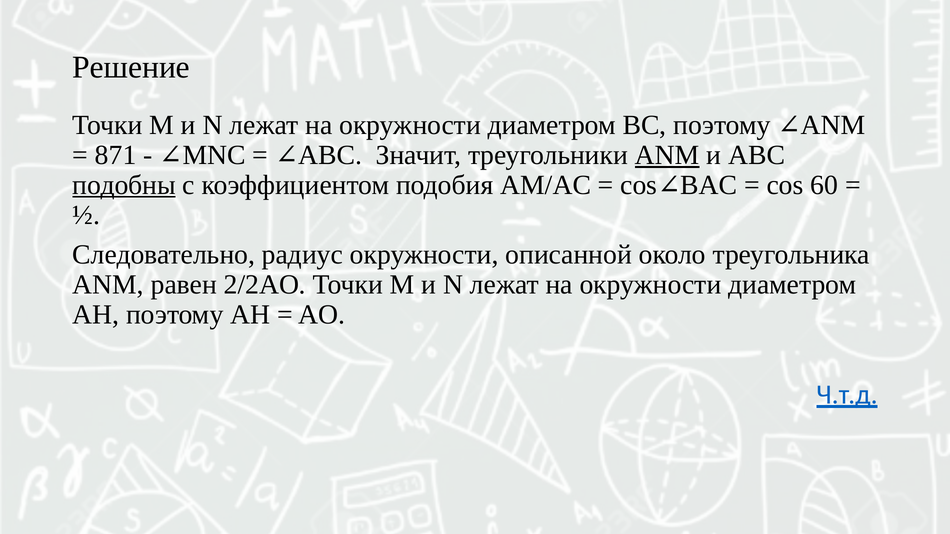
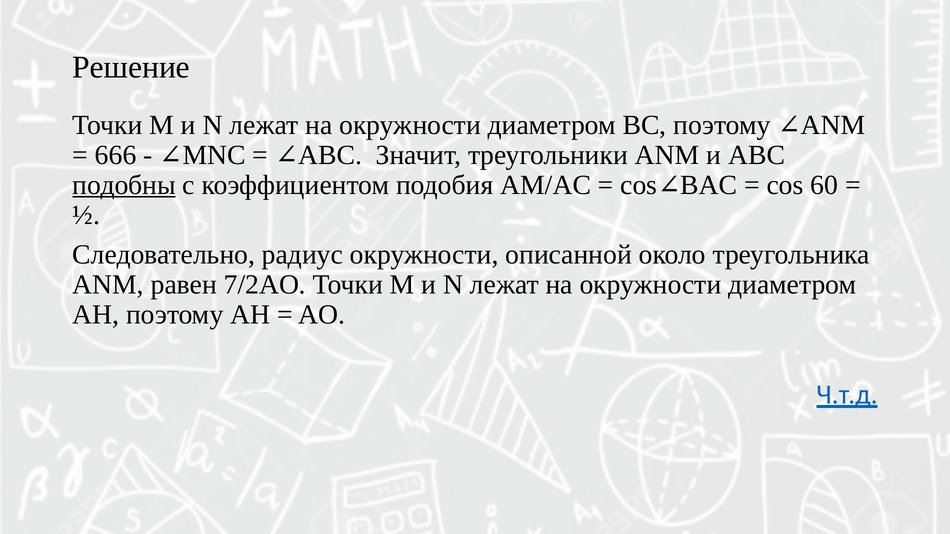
871: 871 -> 666
ANM at (667, 155) underline: present -> none
2/2AO: 2/2AO -> 7/2AO
